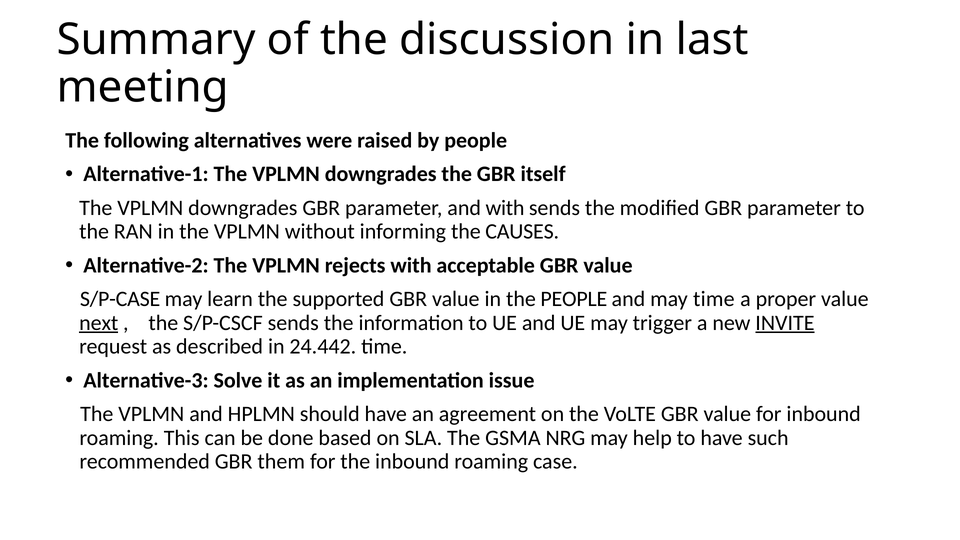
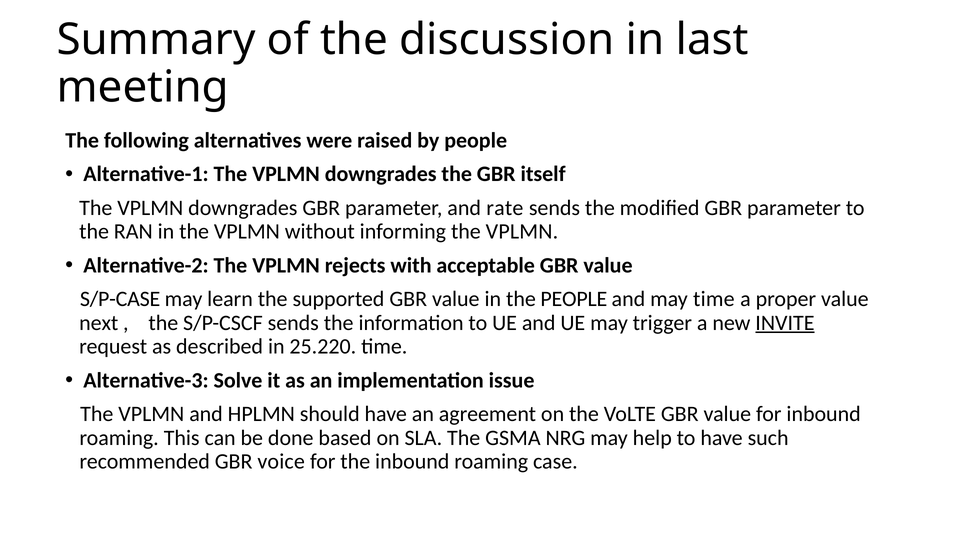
and with: with -> rate
informing the CAUSES: CAUSES -> VPLMN
next underline: present -> none
24.442: 24.442 -> 25.220
them: them -> voice
